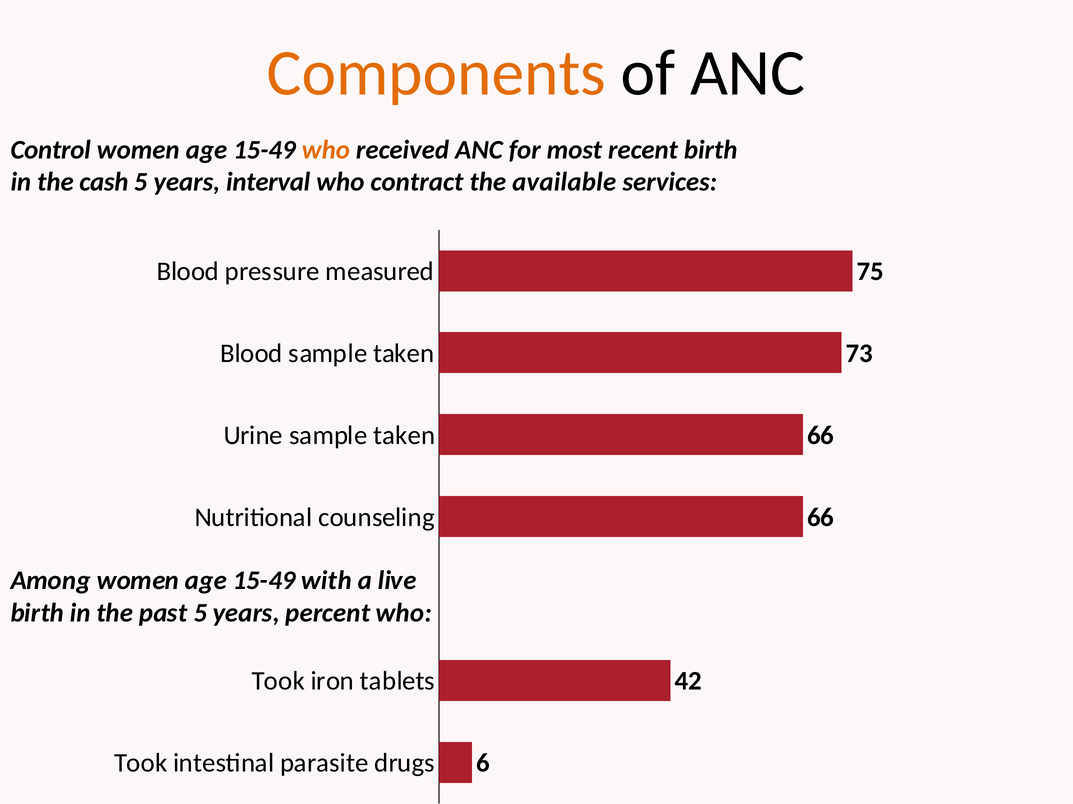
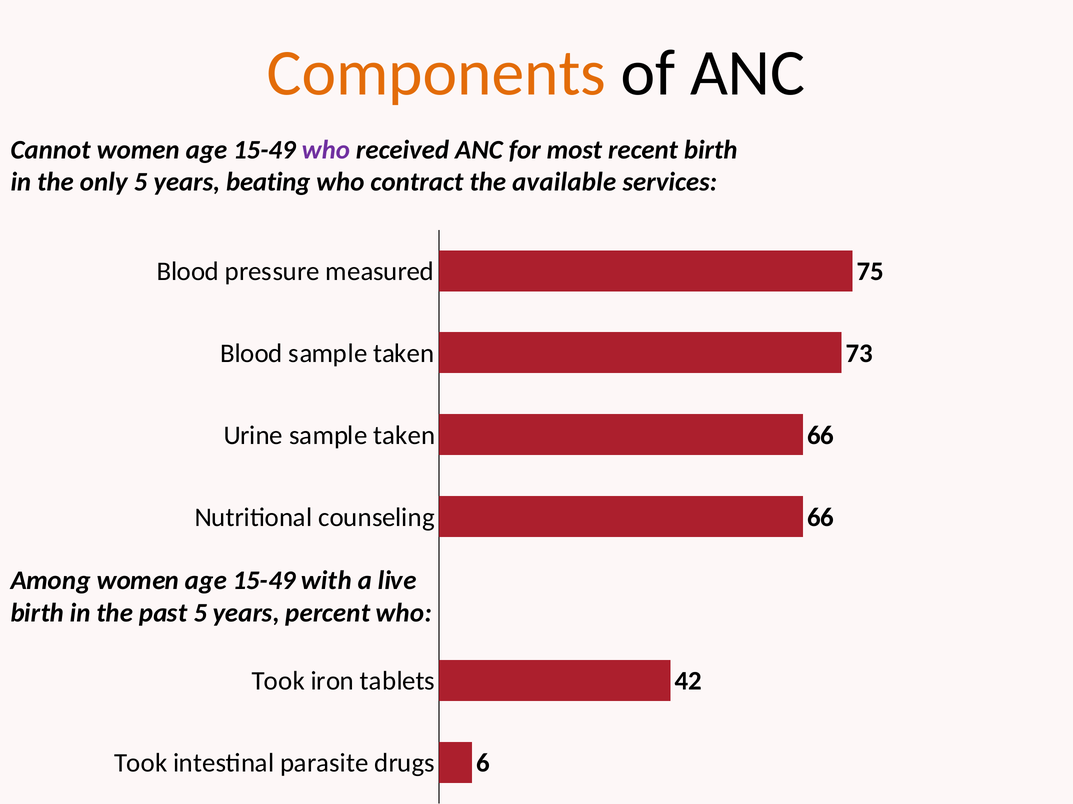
Control: Control -> Cannot
who at (326, 150) colour: orange -> purple
cash: cash -> only
interval: interval -> beating
